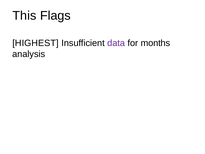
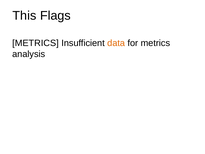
HIGHEST at (35, 43): HIGHEST -> METRICS
data colour: purple -> orange
for months: months -> metrics
